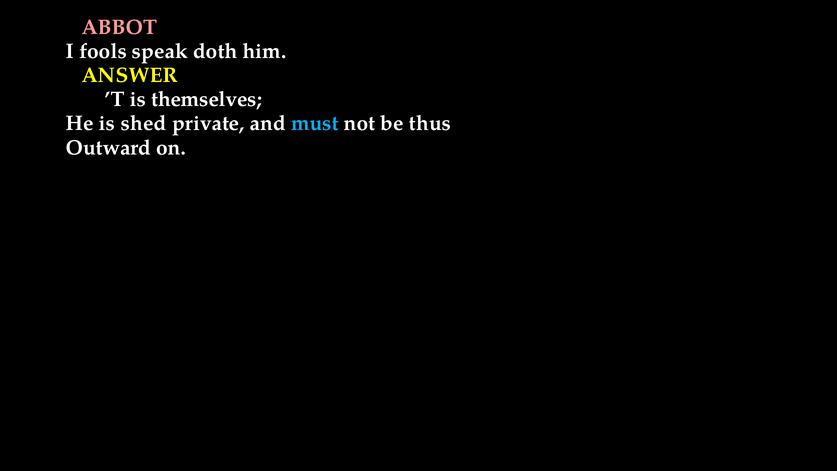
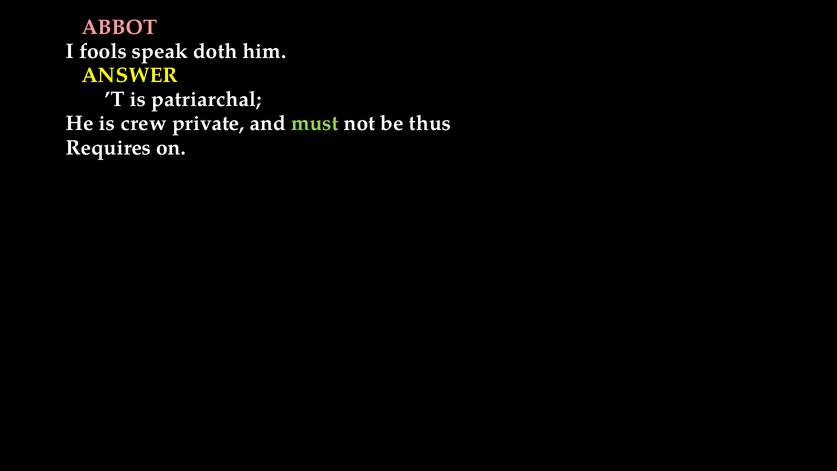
themselves: themselves -> patriarchal
shed: shed -> crew
must colour: light blue -> light green
Outward: Outward -> Requires
